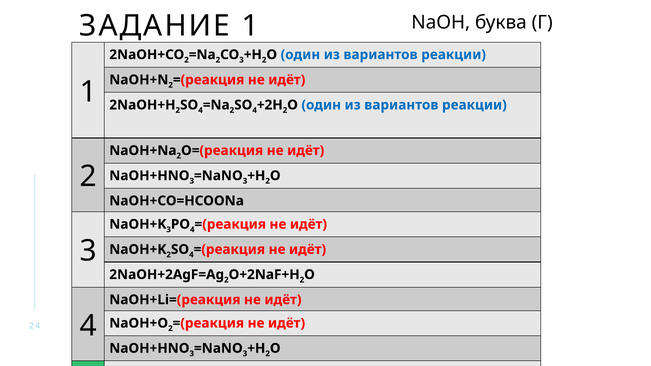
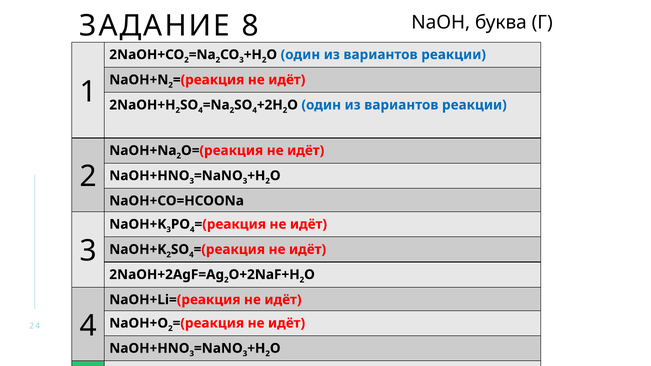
ЗАДАНИЕ 1: 1 -> 8
